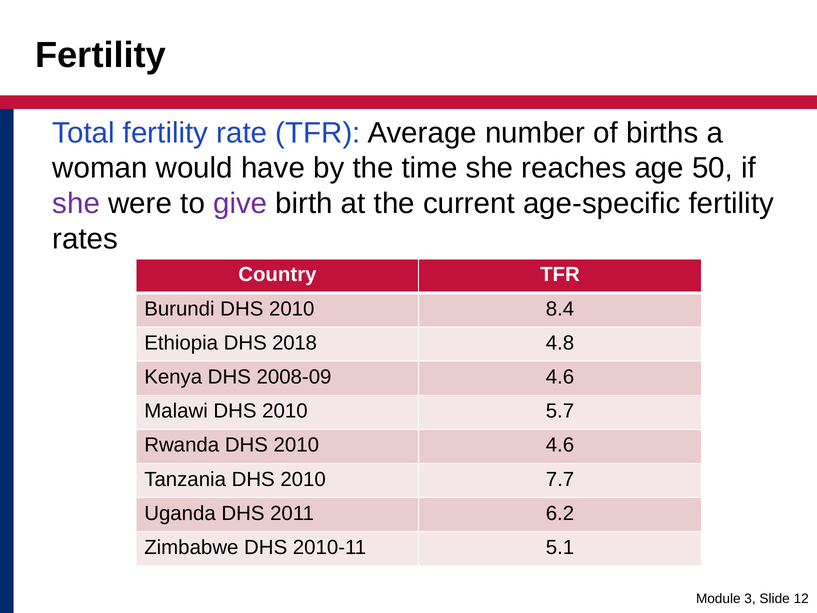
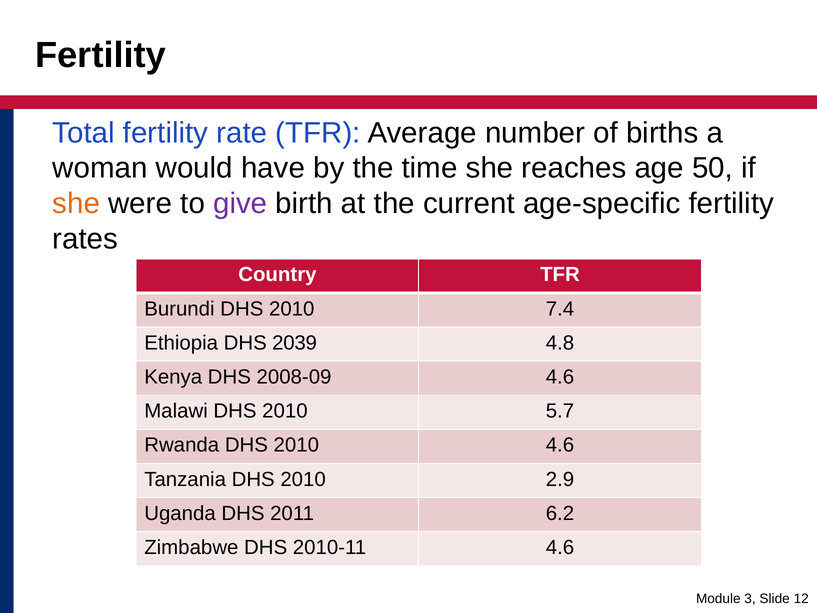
she at (76, 204) colour: purple -> orange
8.4: 8.4 -> 7.4
2018: 2018 -> 2039
7.7: 7.7 -> 2.9
2010-11 5.1: 5.1 -> 4.6
